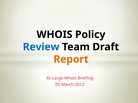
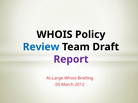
Report colour: orange -> purple
